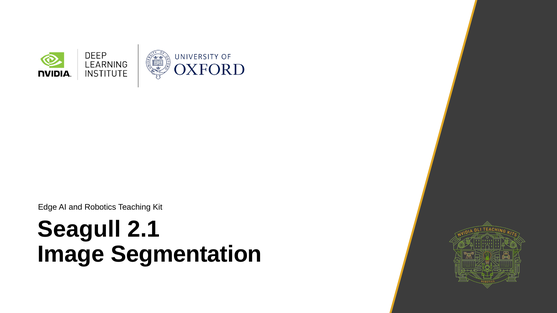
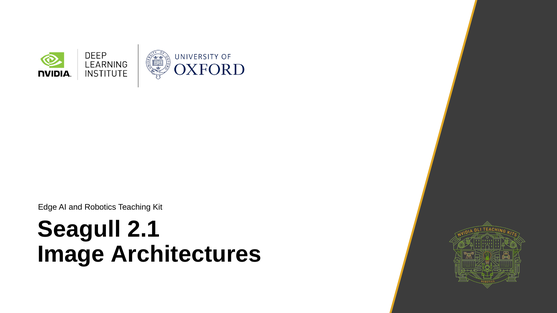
Segmentation: Segmentation -> Architectures
